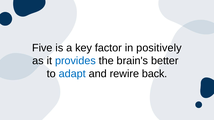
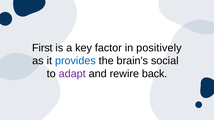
Five: Five -> First
better: better -> social
adapt colour: blue -> purple
